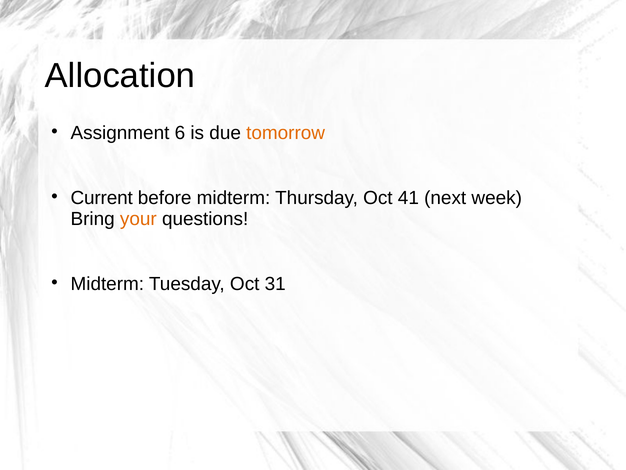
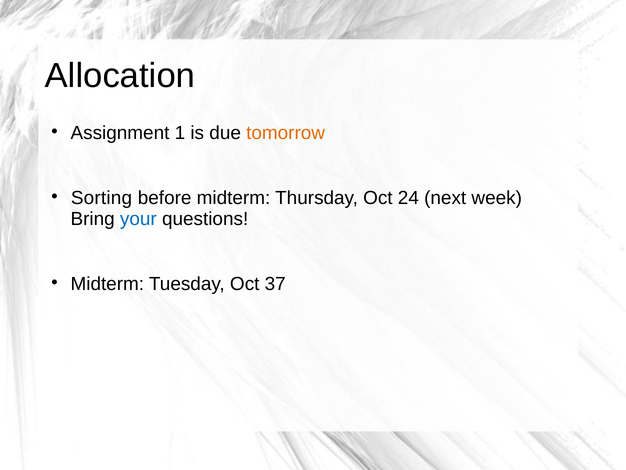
6: 6 -> 1
Current: Current -> Sorting
41: 41 -> 24
your colour: orange -> blue
31: 31 -> 37
